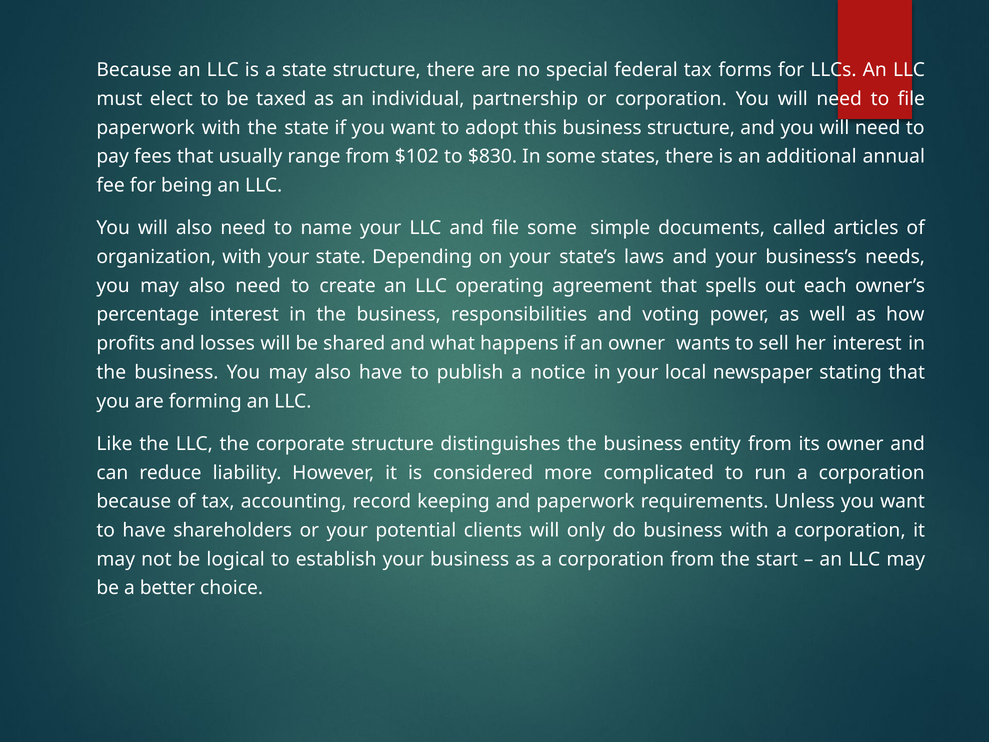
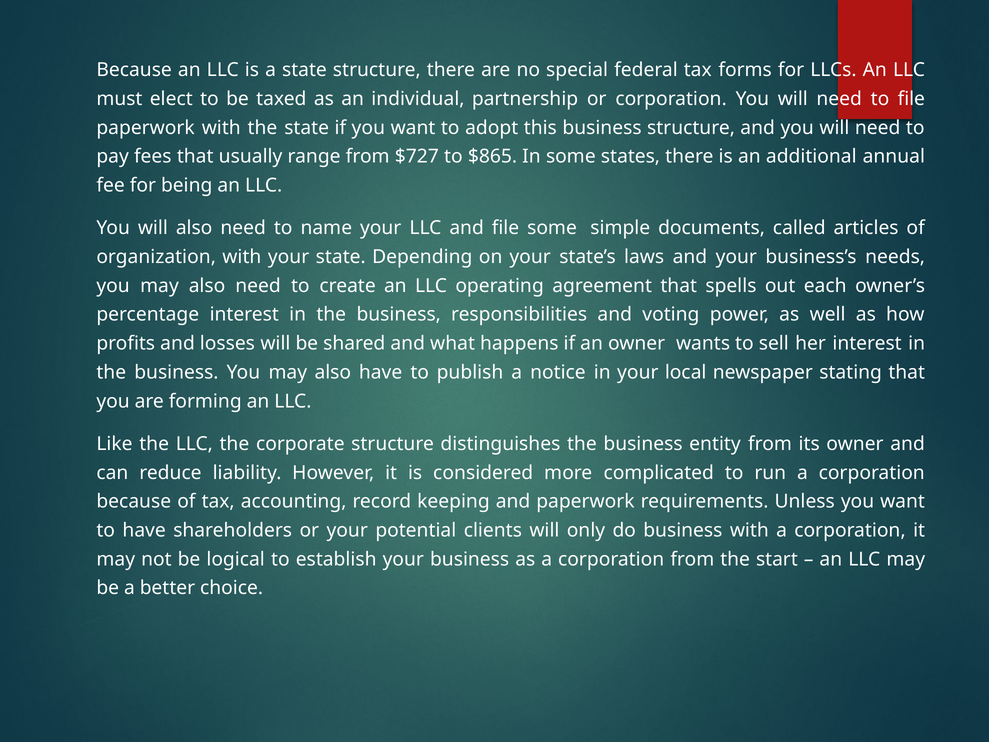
$102: $102 -> $727
$830: $830 -> $865
